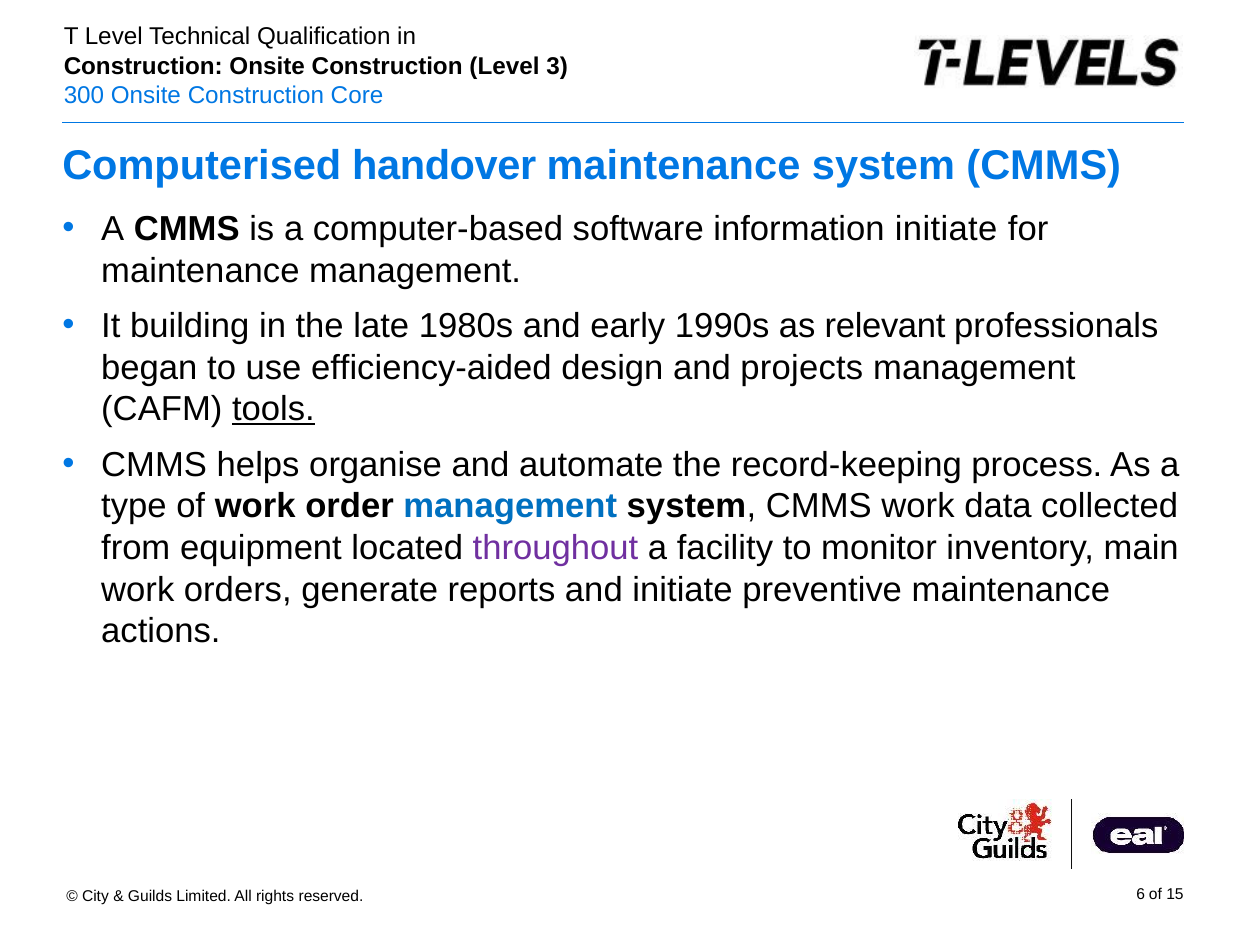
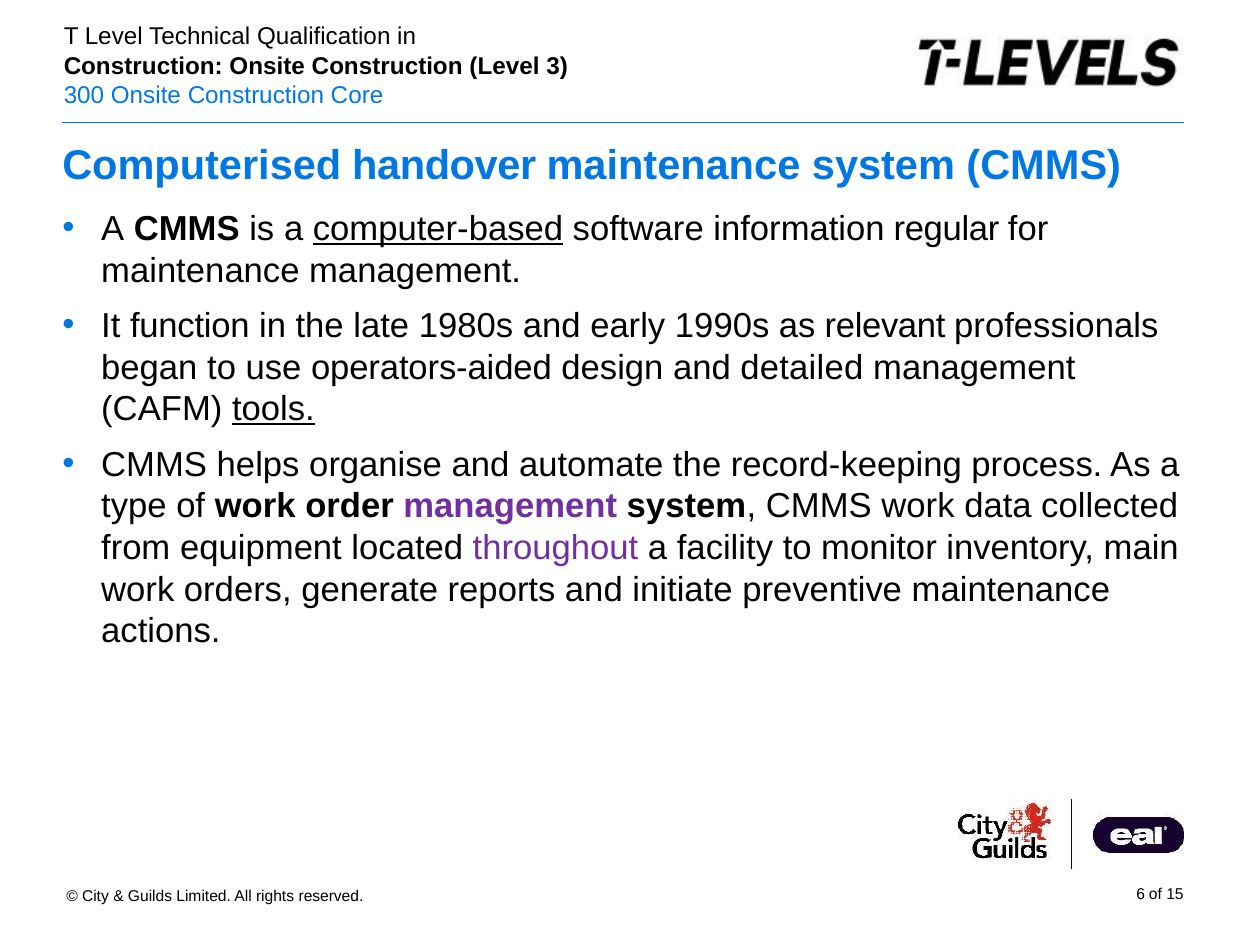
computer-based underline: none -> present
information initiate: initiate -> regular
building: building -> function
efficiency-aided: efficiency-aided -> operators-aided
projects: projects -> detailed
management at (510, 506) colour: blue -> purple
